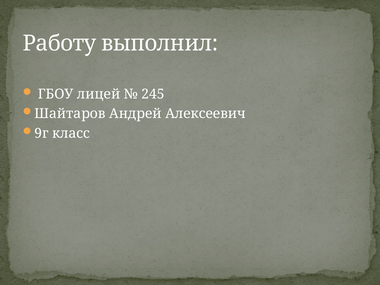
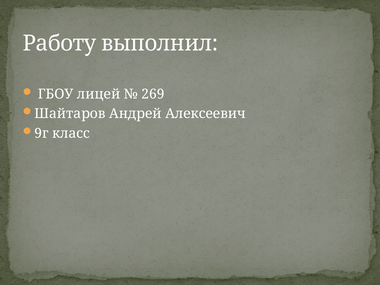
245: 245 -> 269
